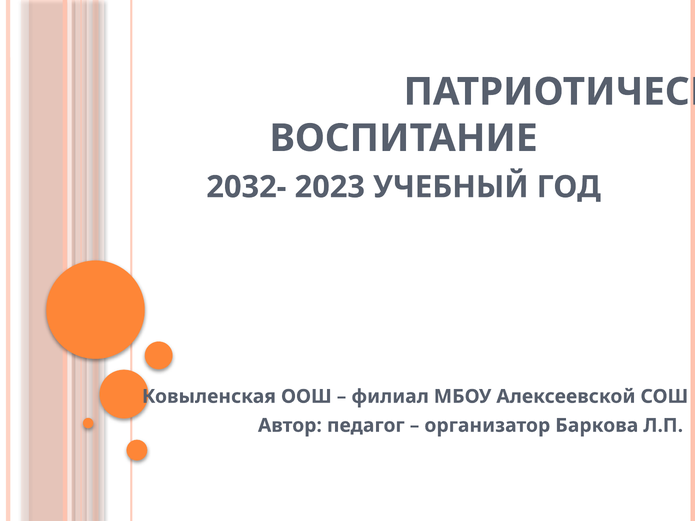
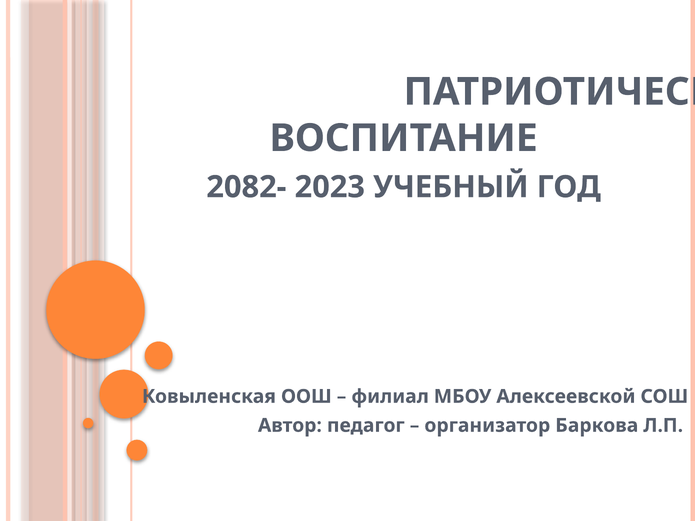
2032-: 2032- -> 2082-
